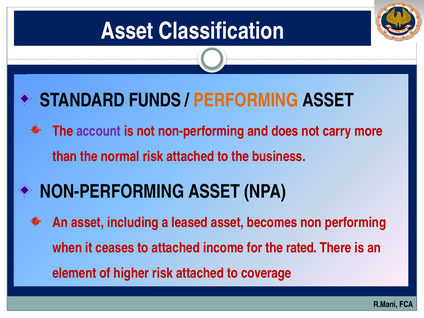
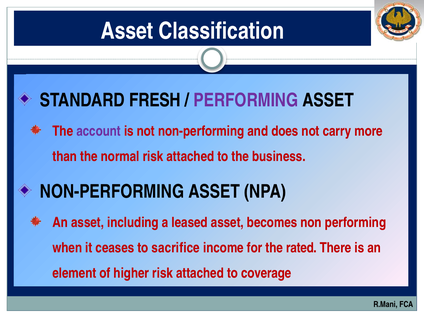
FUNDS: FUNDS -> FRESH
PERFORMING at (246, 100) colour: orange -> purple
to attached: attached -> sacrifice
